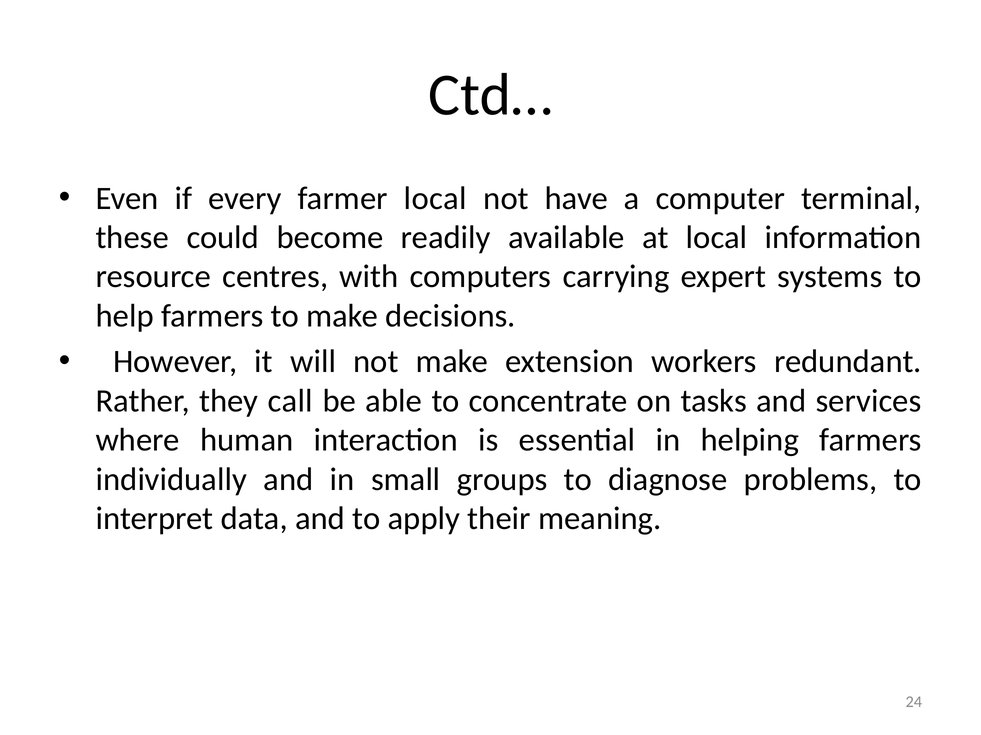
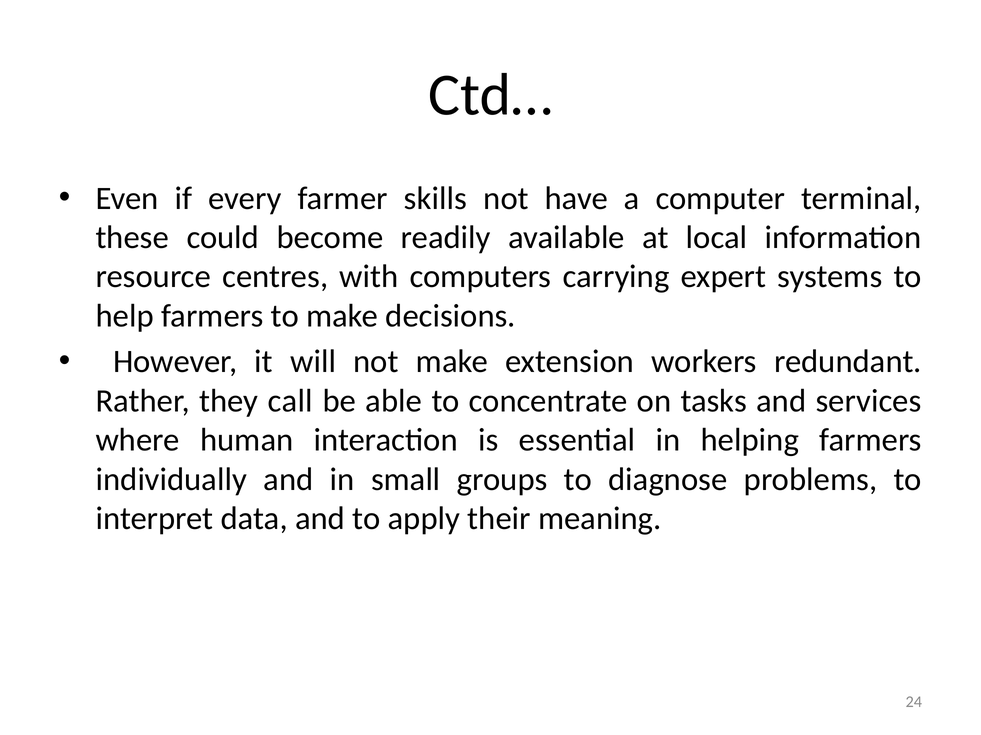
farmer local: local -> skills
